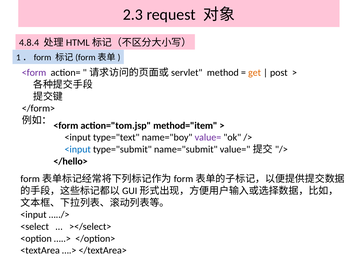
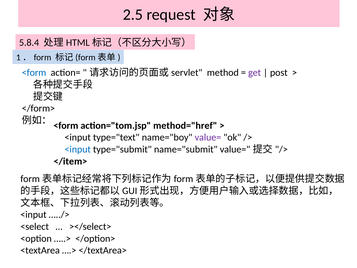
2.3: 2.3 -> 2.5
4.8.4: 4.8.4 -> 5.8.4
<form at (34, 73) colour: purple -> blue
get colour: orange -> purple
method="item: method="item -> method="href
</hello>: </hello> -> </item>
